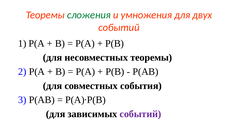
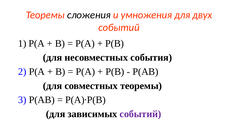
сложения colour: green -> black
несовместных теоремы: теоремы -> события
совместных события: события -> теоремы
